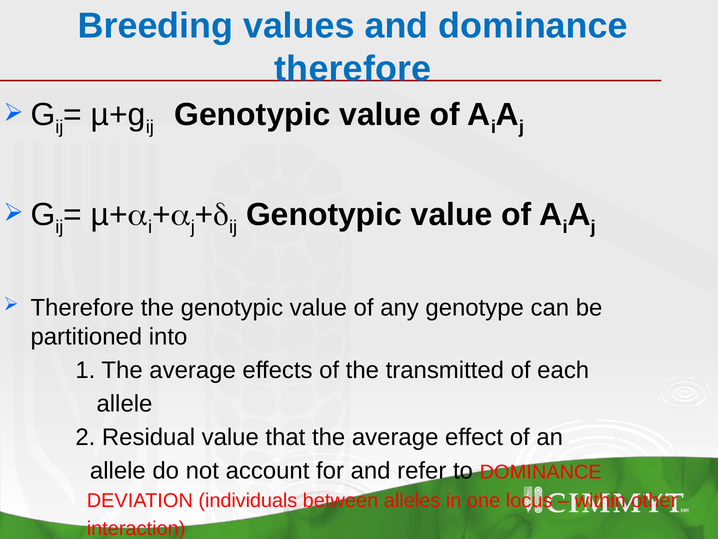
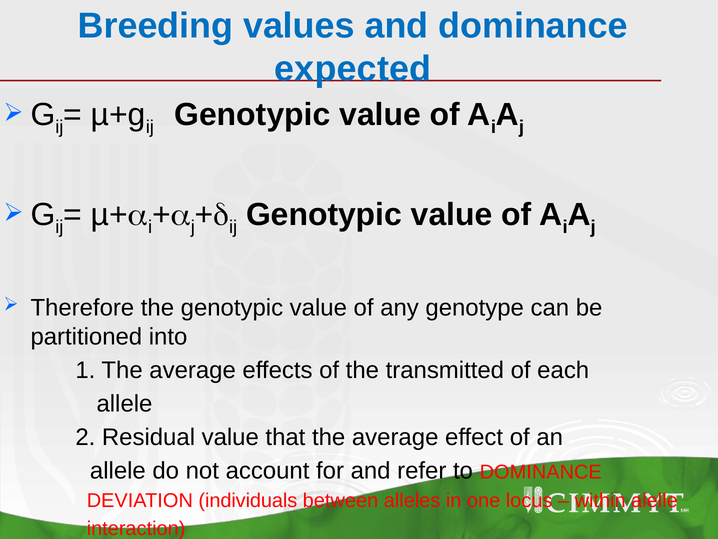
therefore at (353, 69): therefore -> expected
other: other -> alelle
